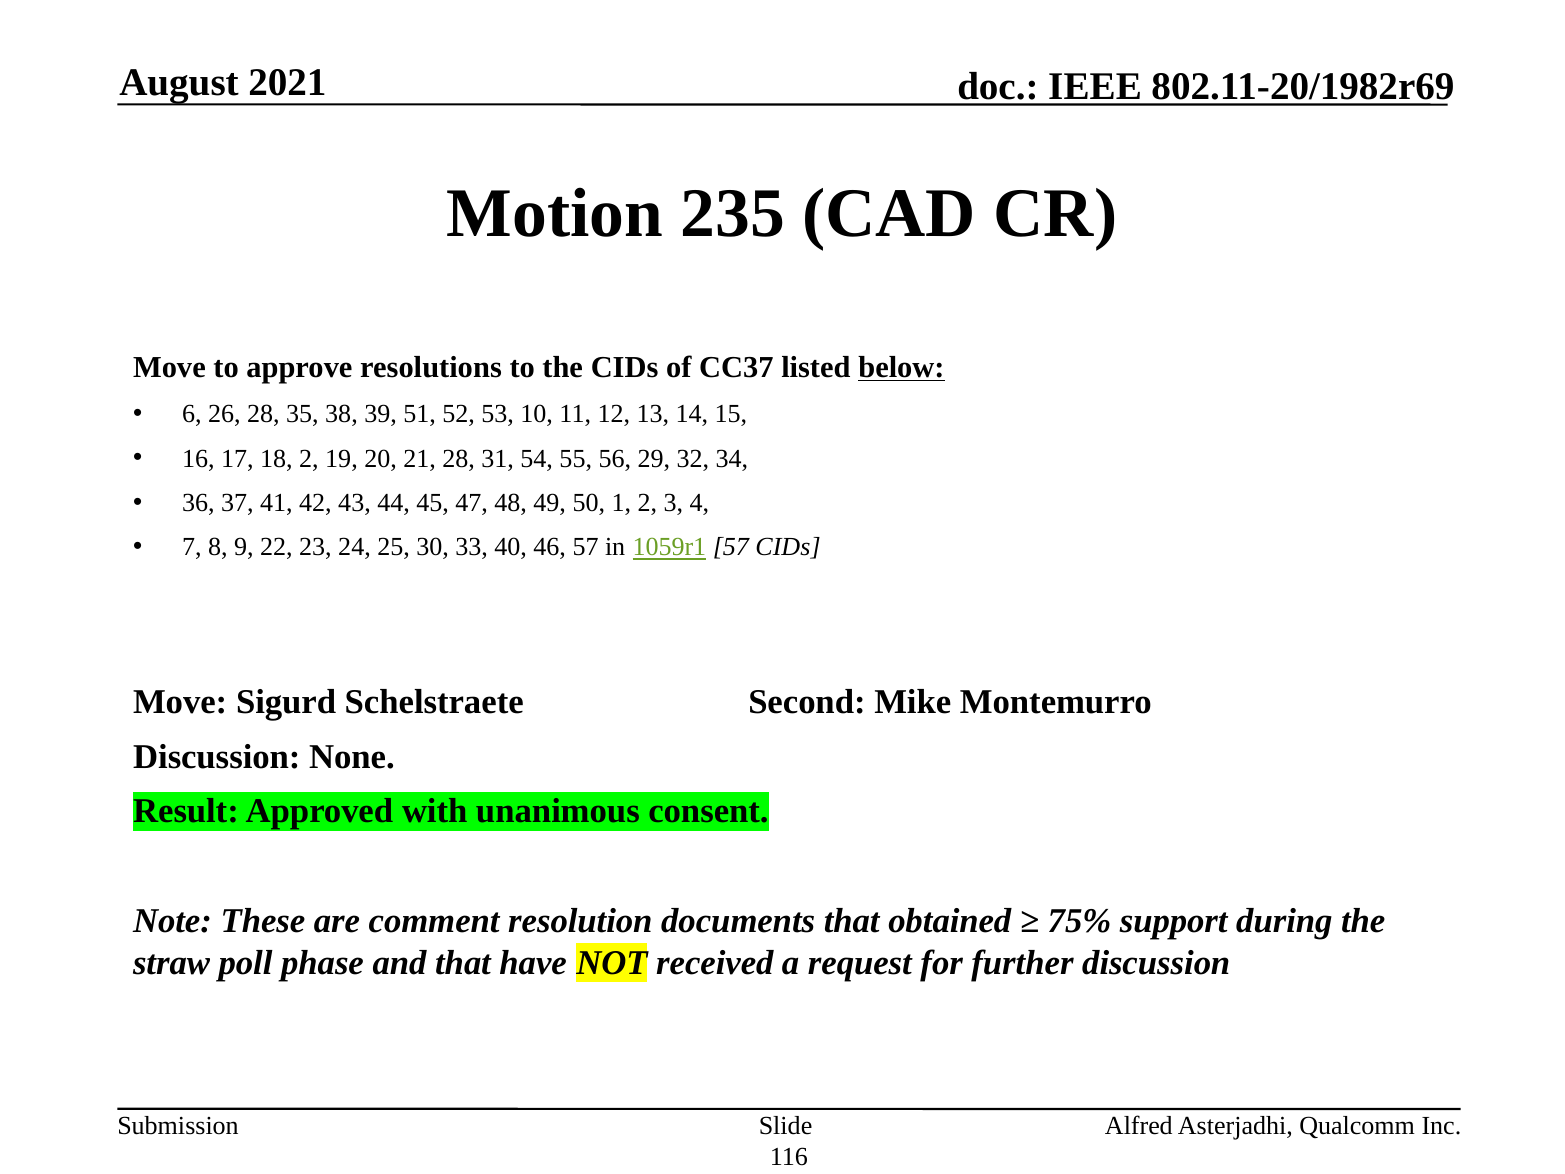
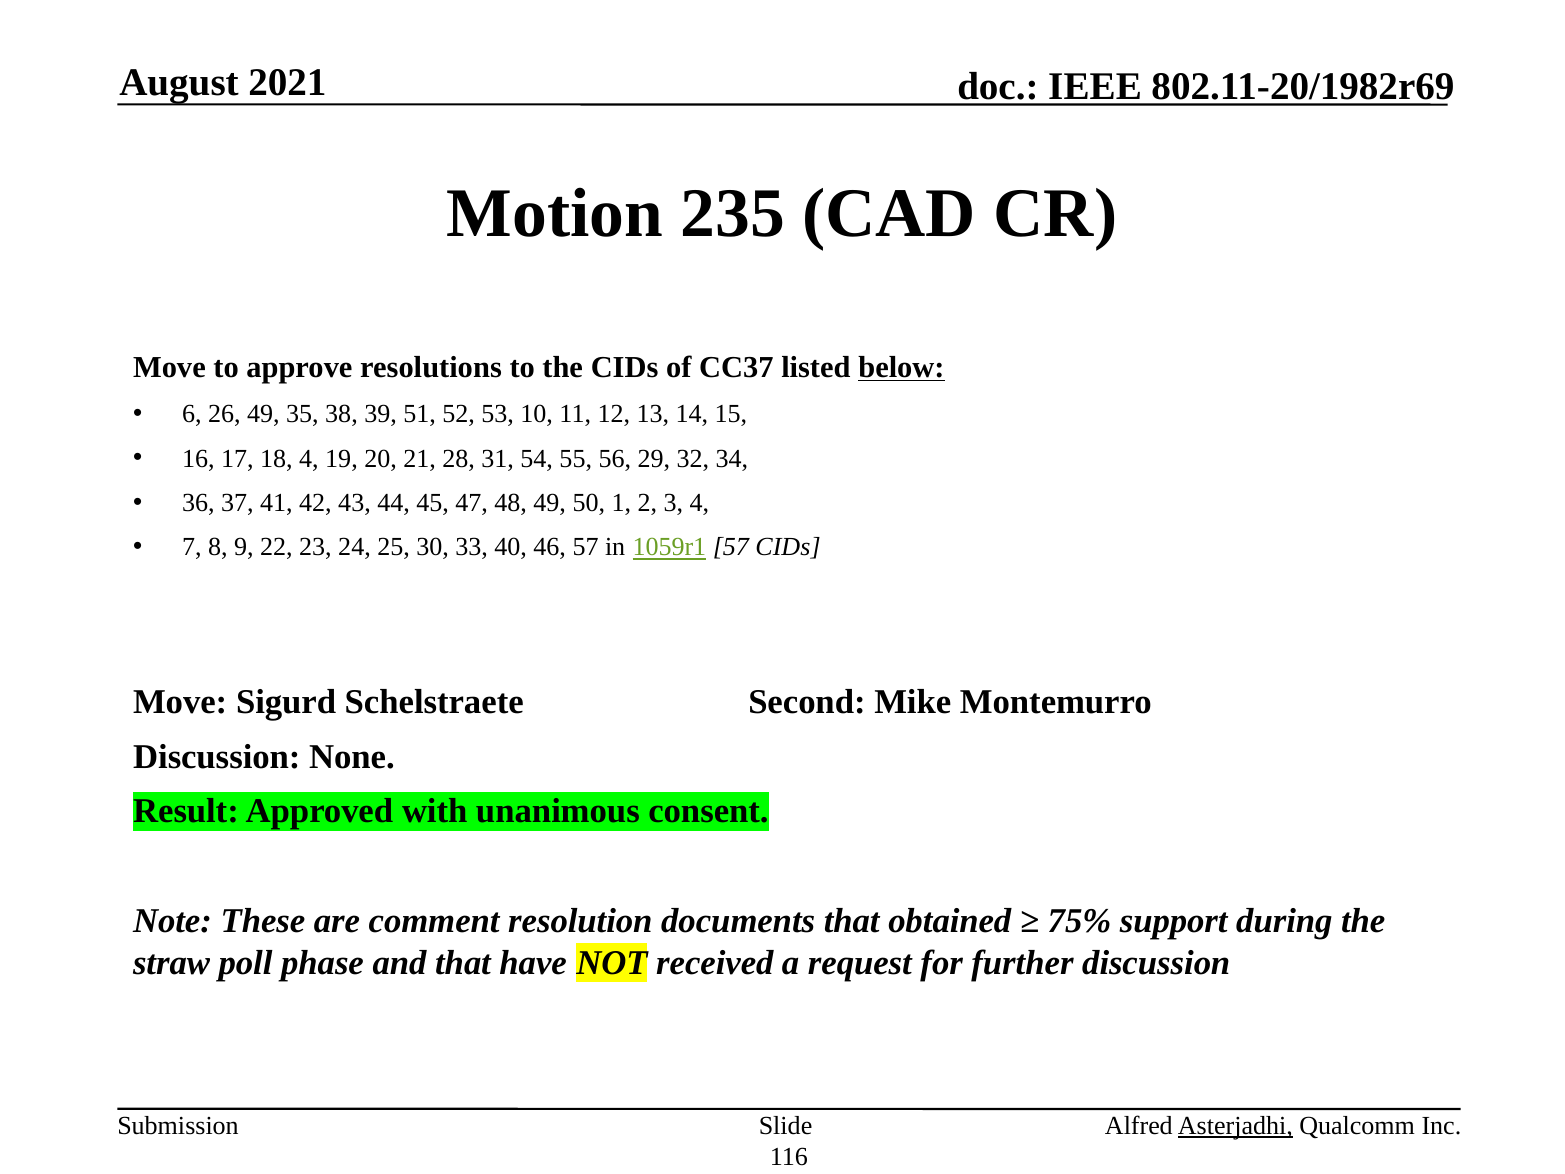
26 28: 28 -> 49
18 2: 2 -> 4
Asterjadhi underline: none -> present
